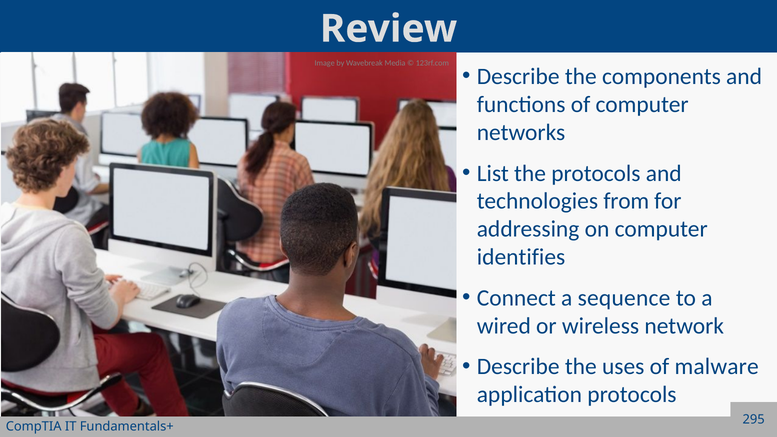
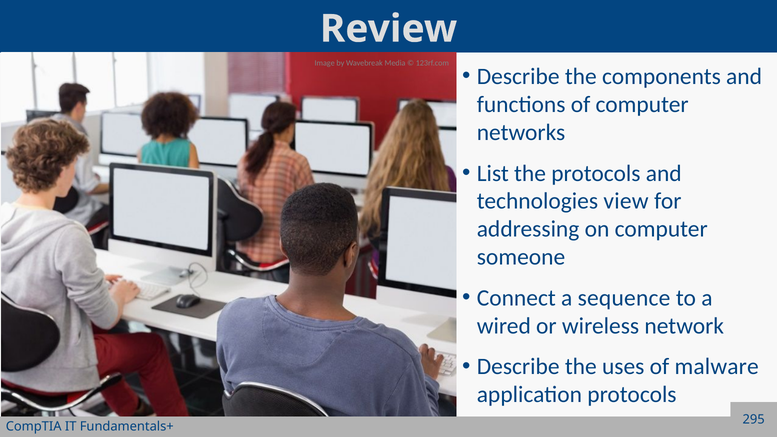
from: from -> view
identifies: identifies -> someone
